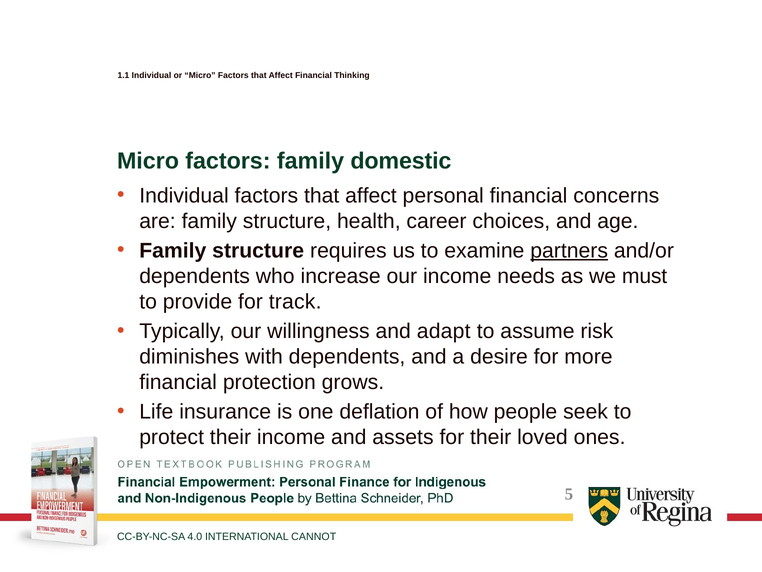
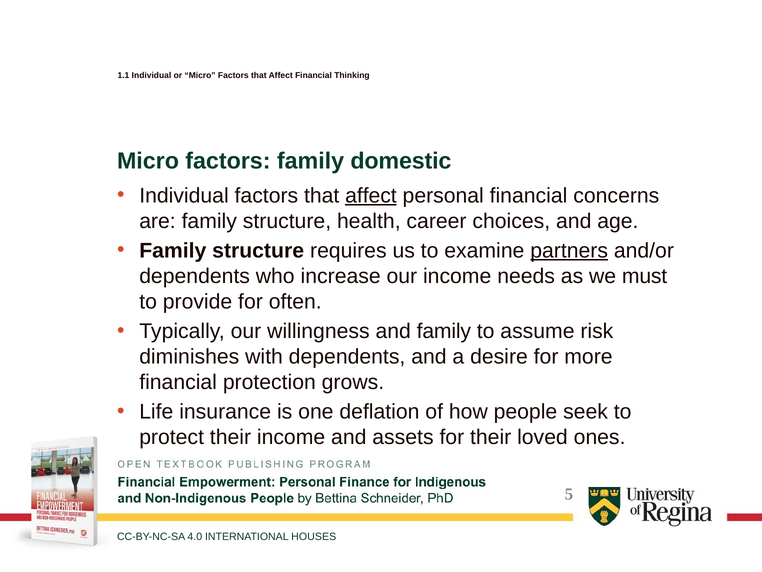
affect at (371, 195) underline: none -> present
track: track -> often
and adapt: adapt -> family
CANNOT: CANNOT -> HOUSES
